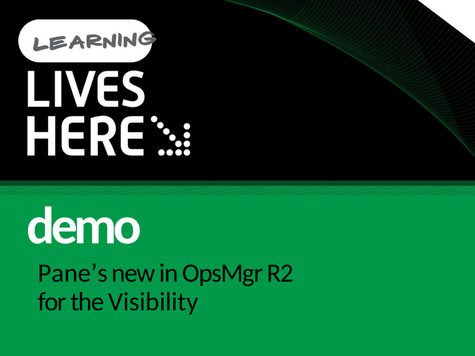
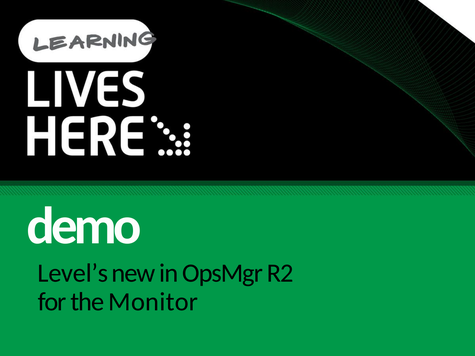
Pane’s: Pane’s -> Level’s
Visibility: Visibility -> Monitor
